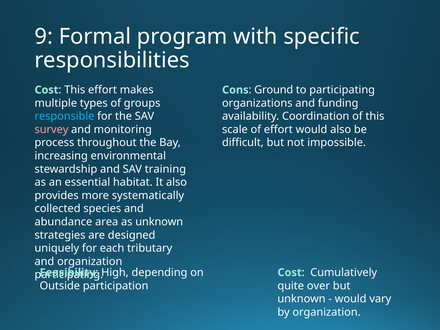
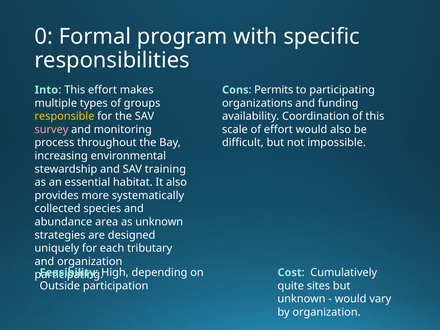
9: 9 -> 0
Cost at (47, 90): Cost -> Into
Ground: Ground -> Permits
responsible colour: light blue -> yellow
over: over -> sites
